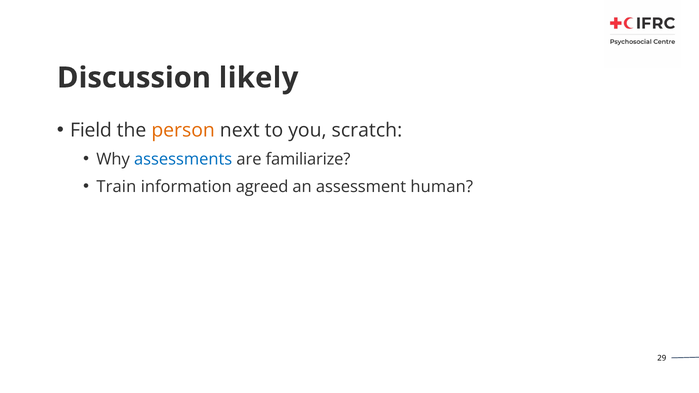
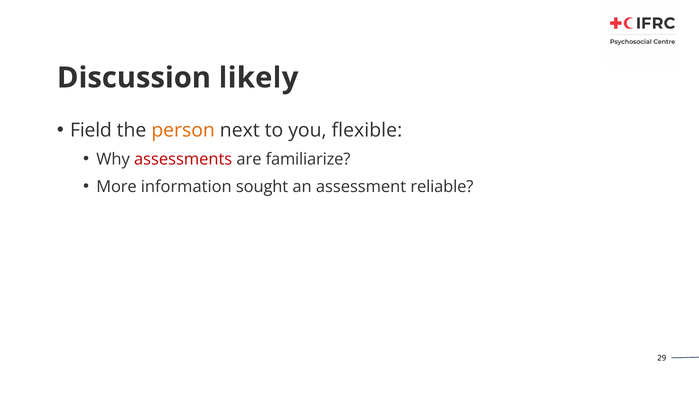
scratch: scratch -> flexible
assessments colour: blue -> red
Train: Train -> More
agreed: agreed -> sought
human: human -> reliable
